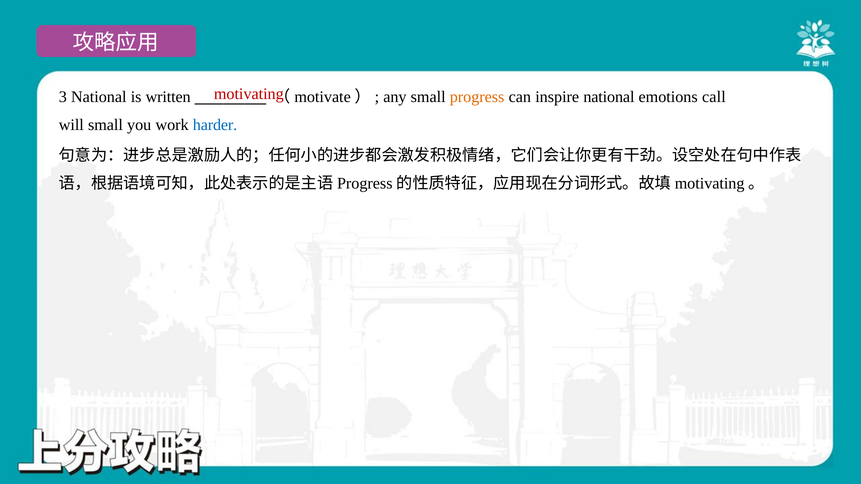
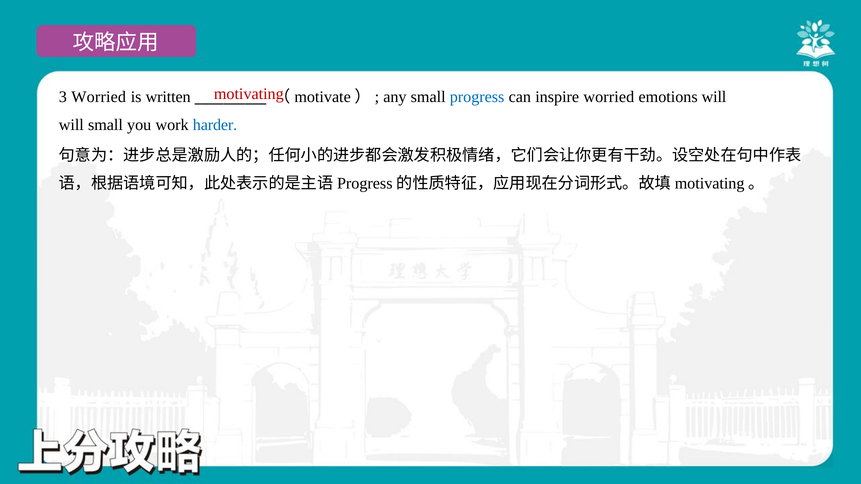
3 National: National -> Worried
progress colour: orange -> blue
inspire national: national -> worried
emotions call: call -> will
